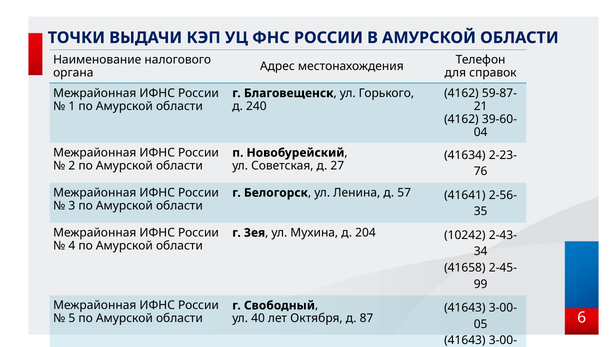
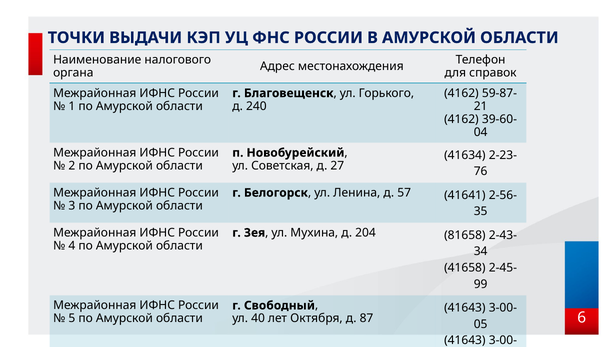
10242: 10242 -> 81658
